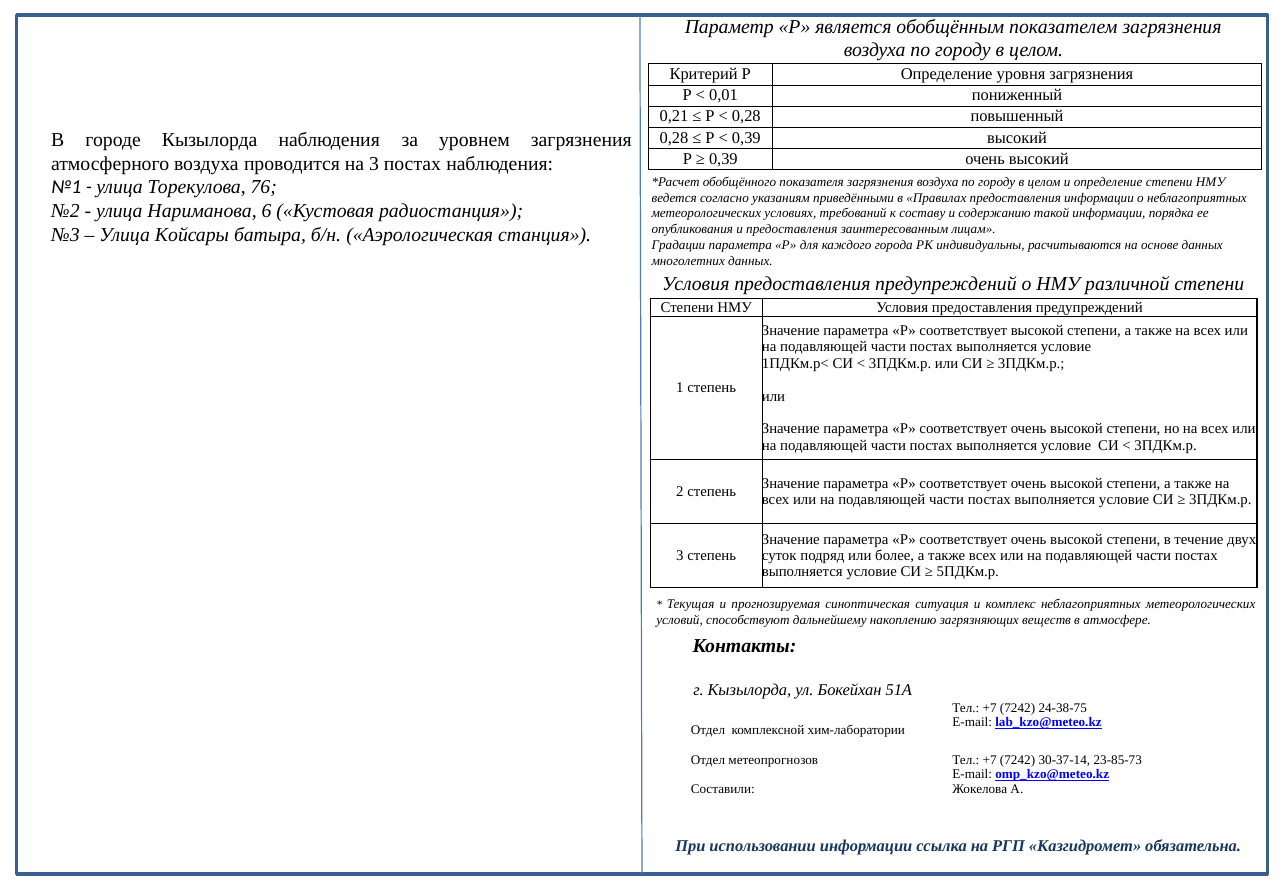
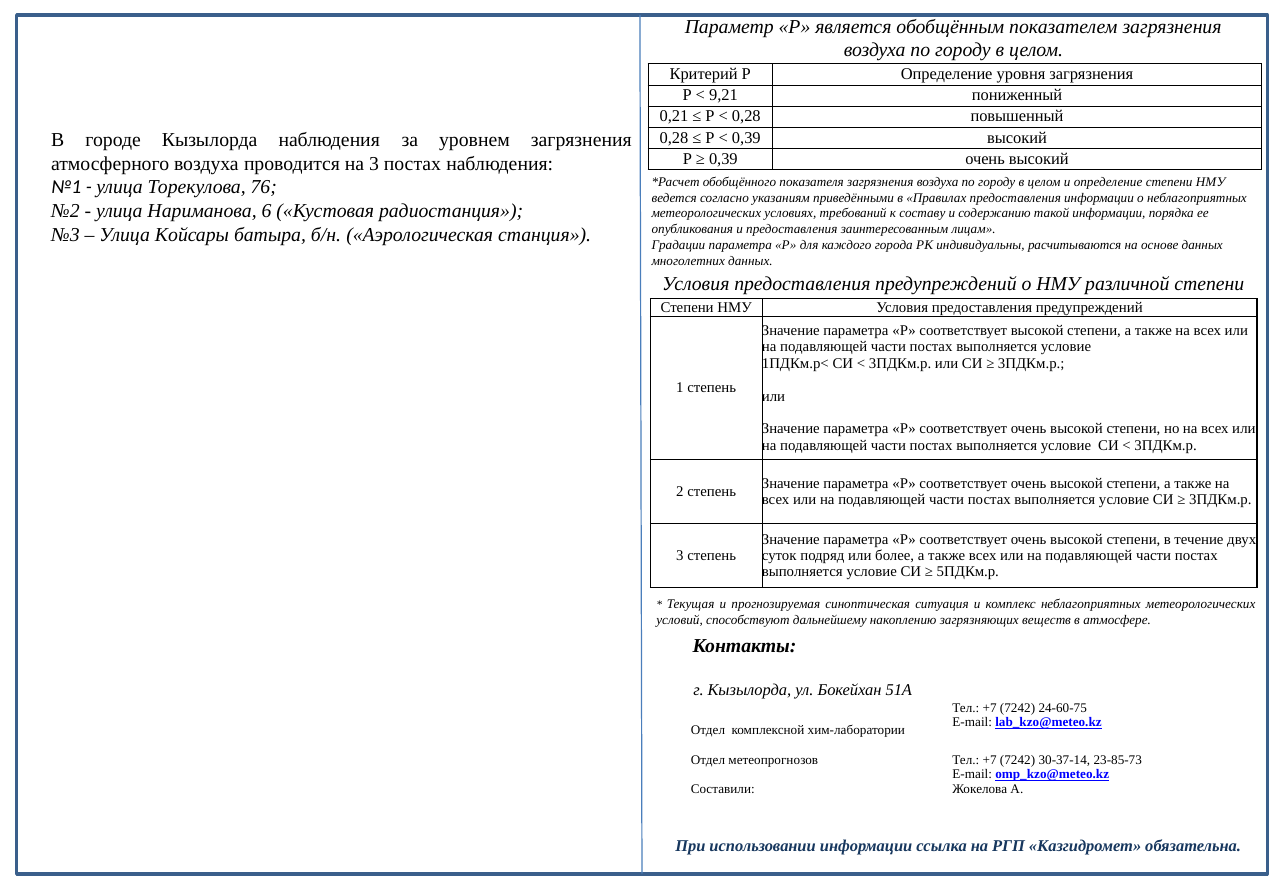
0,01: 0,01 -> 9,21
24-38-75: 24-38-75 -> 24-60-75
